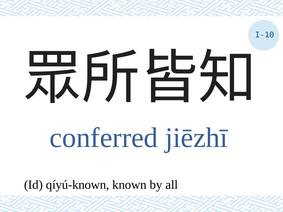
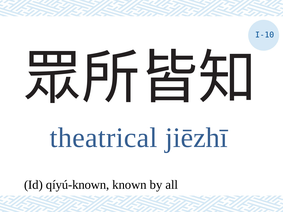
conferred: conferred -> theatrical
